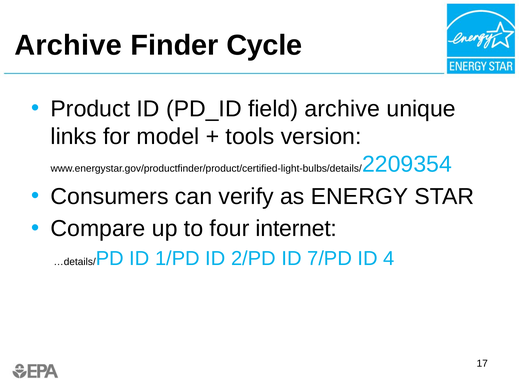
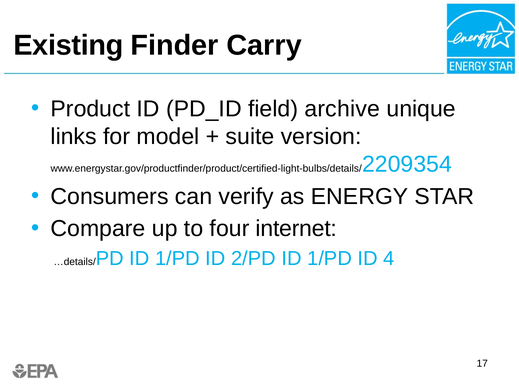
Archive at (68, 45): Archive -> Existing
Cycle: Cycle -> Carry
tools: tools -> suite
2/PD ID 7/PD: 7/PD -> 1/PD
